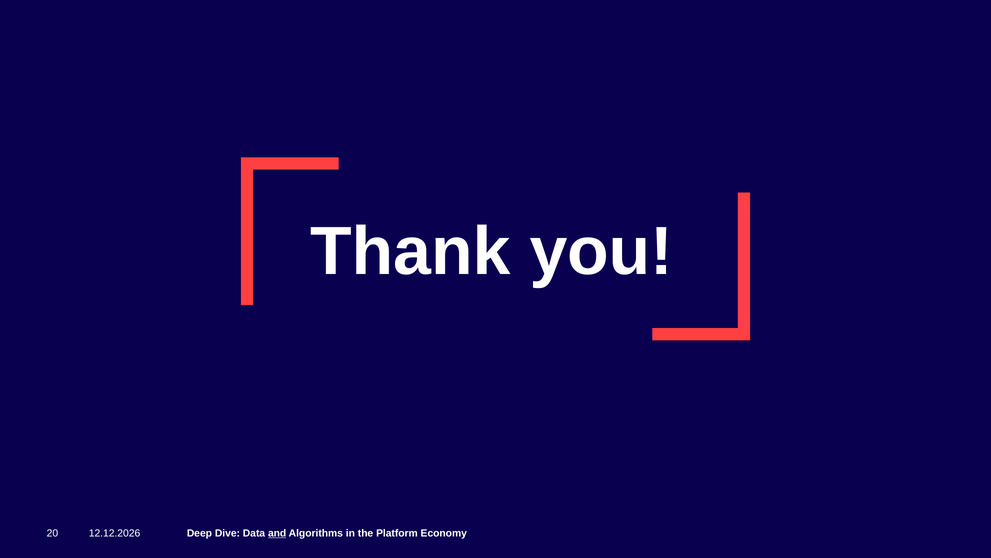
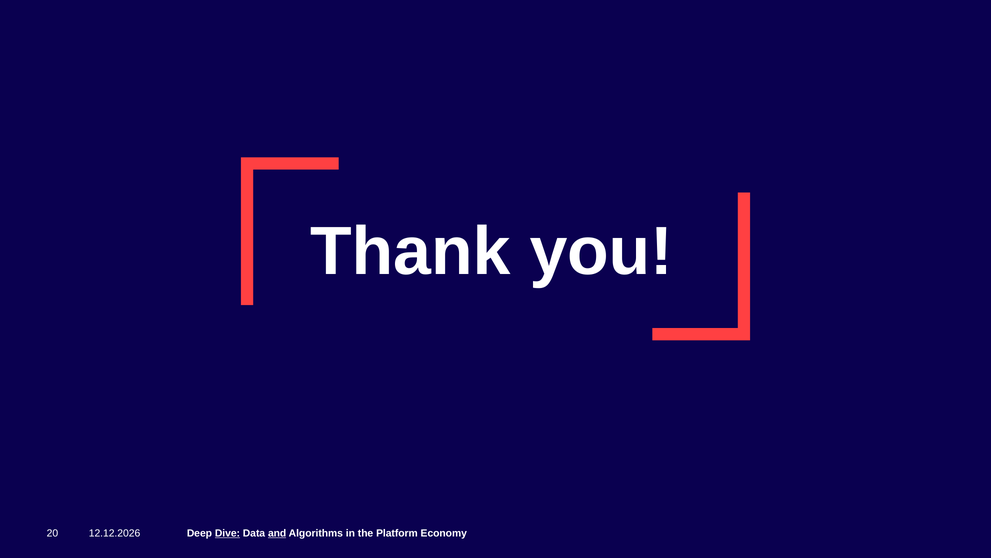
Dive underline: none -> present
